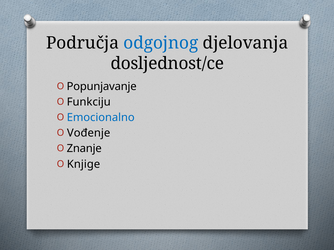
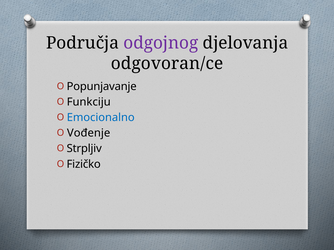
odgojnog colour: blue -> purple
dosljednost/ce: dosljednost/ce -> odgovoran/ce
Znanje: Znanje -> Strpljiv
Knjige: Knjige -> Fizičko
